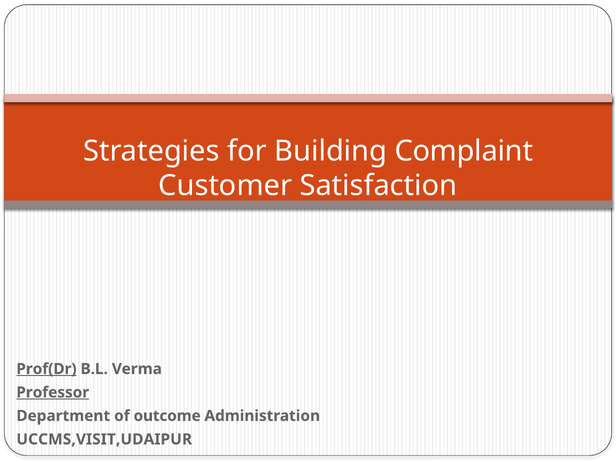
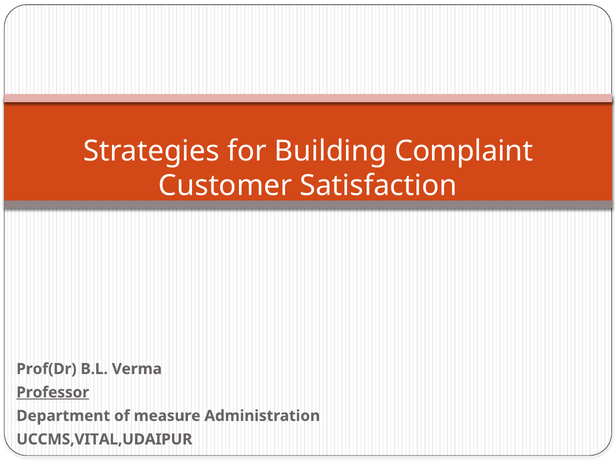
Prof(Dr underline: present -> none
outcome: outcome -> measure
UCCMS,VISIT,UDAIPUR: UCCMS,VISIT,UDAIPUR -> UCCMS,VITAL,UDAIPUR
